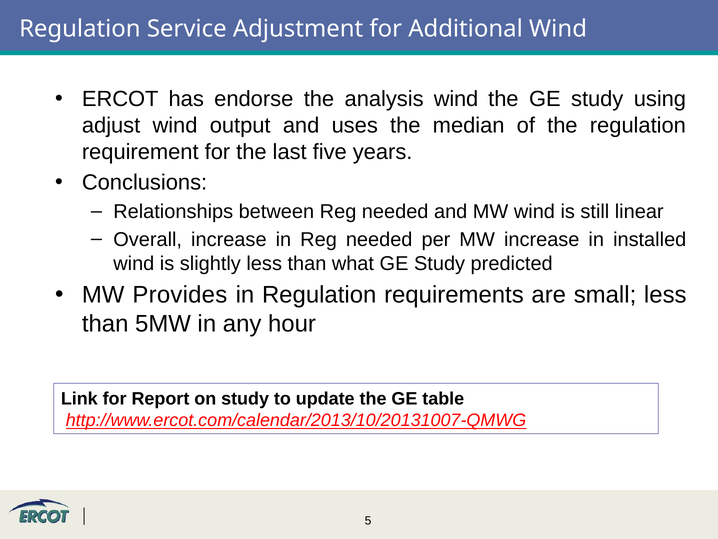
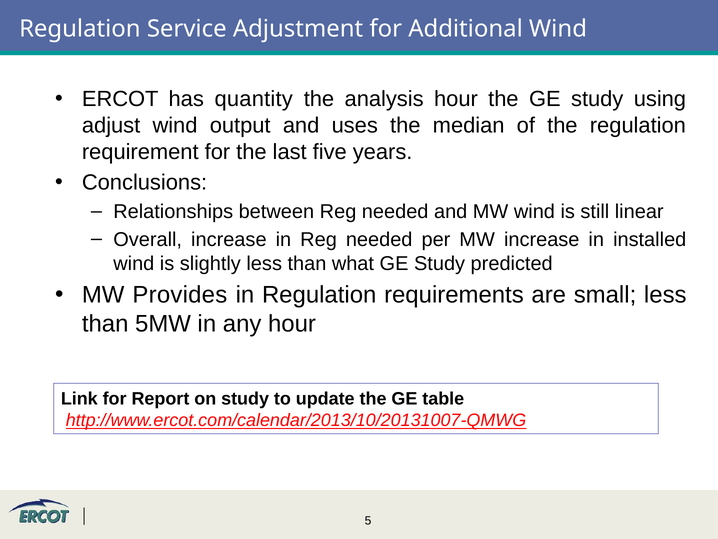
endorse: endorse -> quantity
analysis wind: wind -> hour
